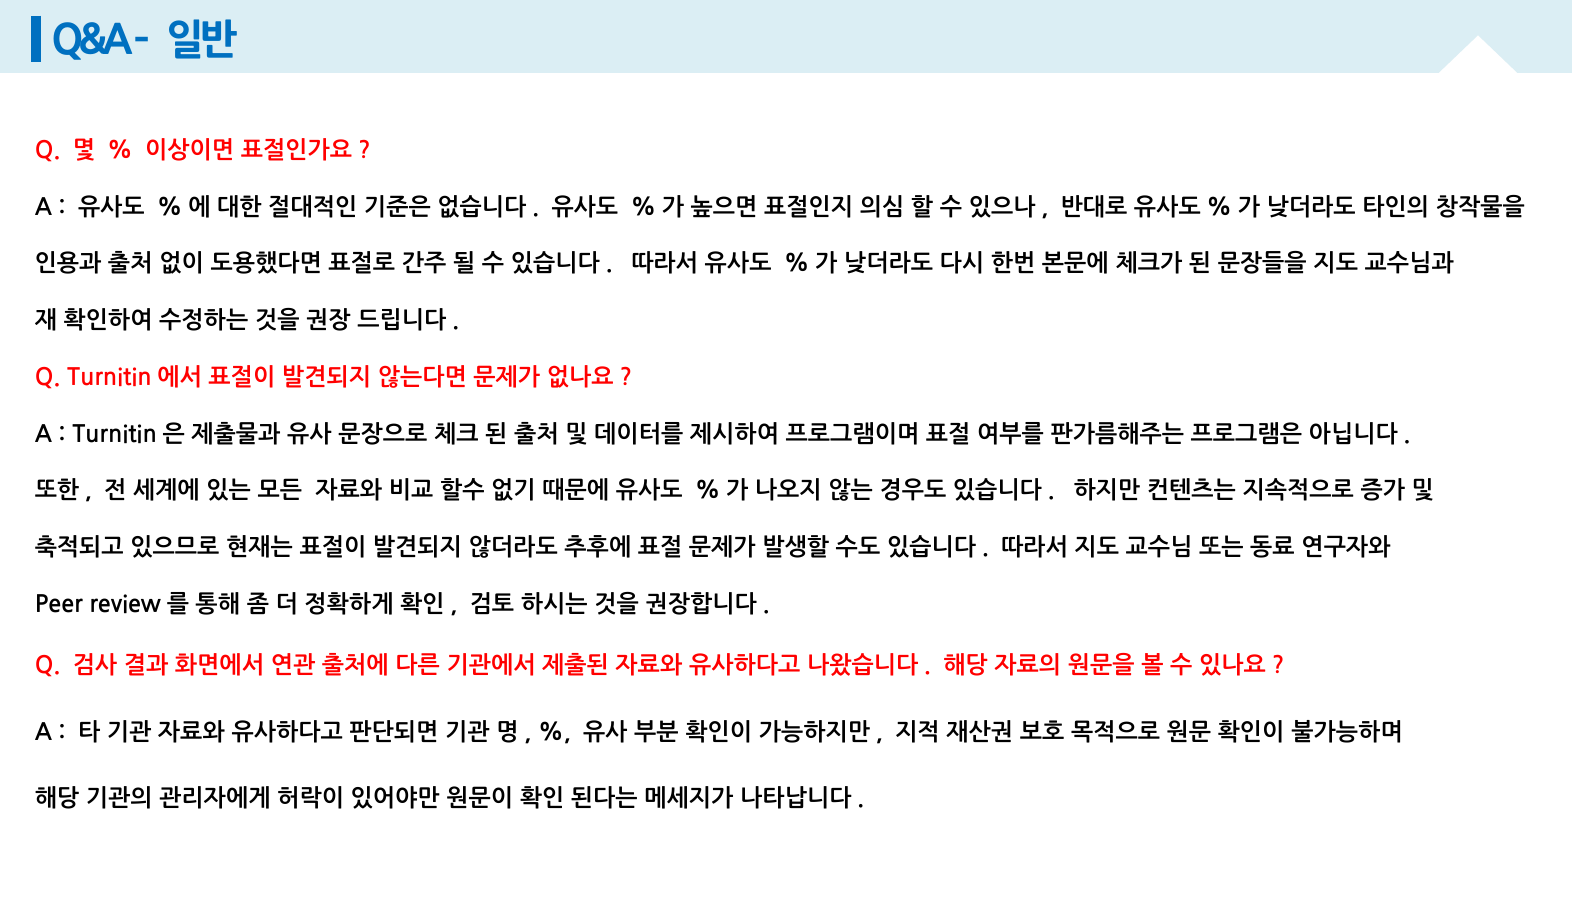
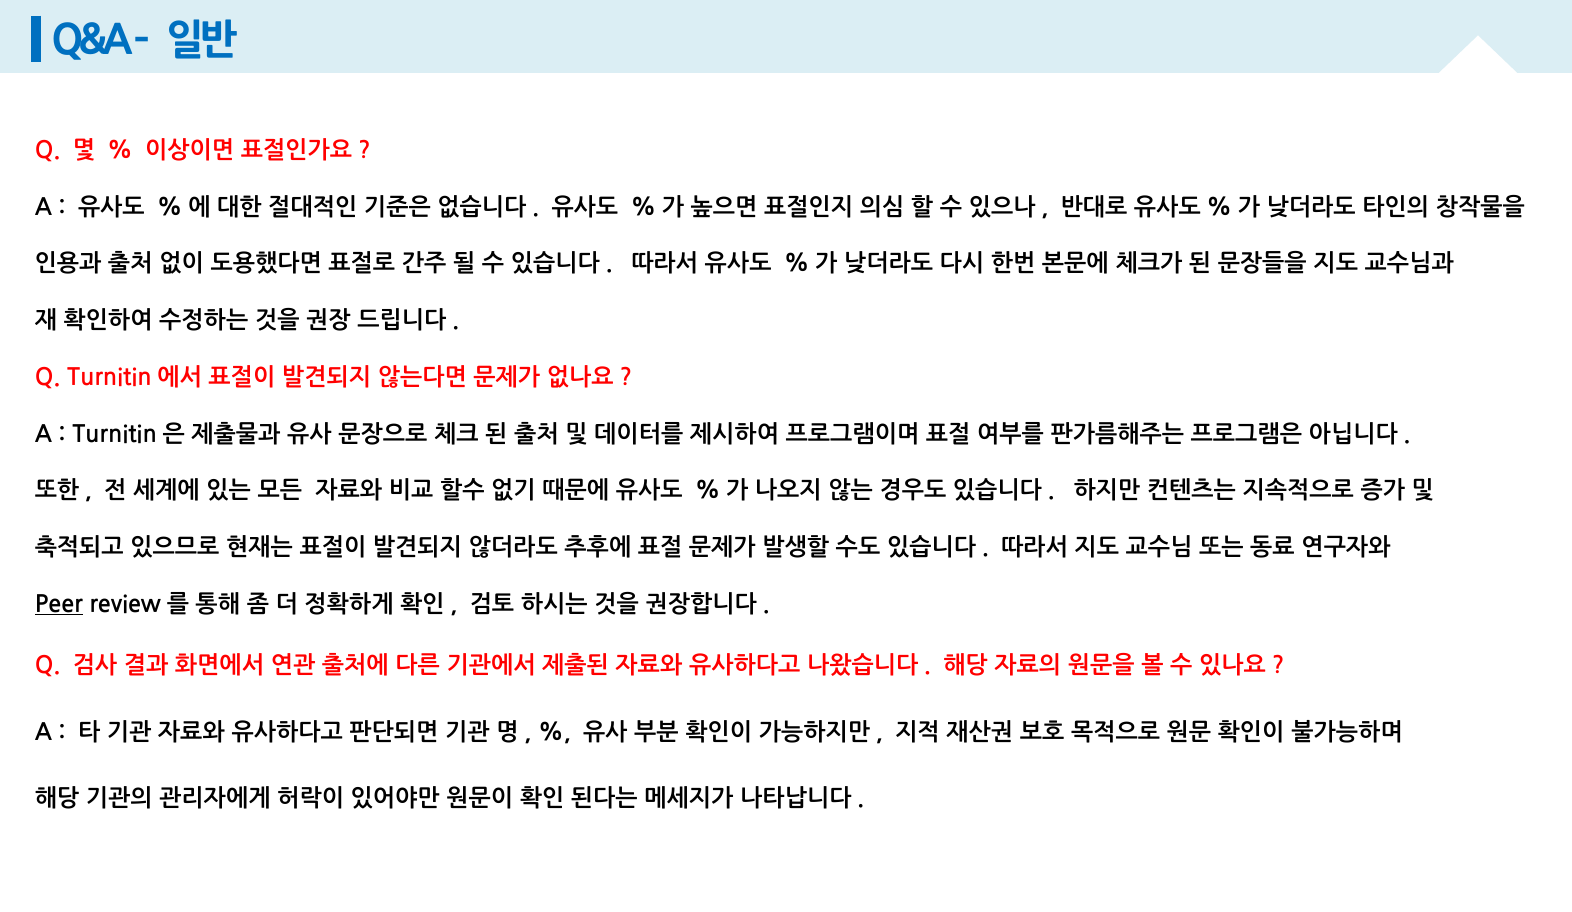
Peer underline: none -> present
